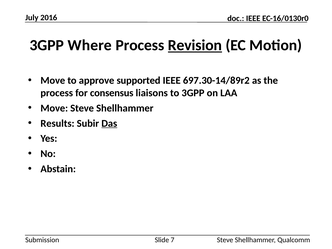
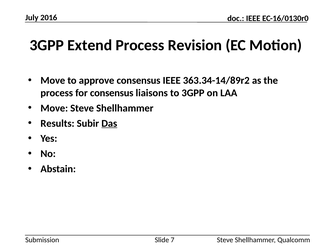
Where: Where -> Extend
Revision underline: present -> none
approve supported: supported -> consensus
697.30-14/89r2: 697.30-14/89r2 -> 363.34-14/89r2
